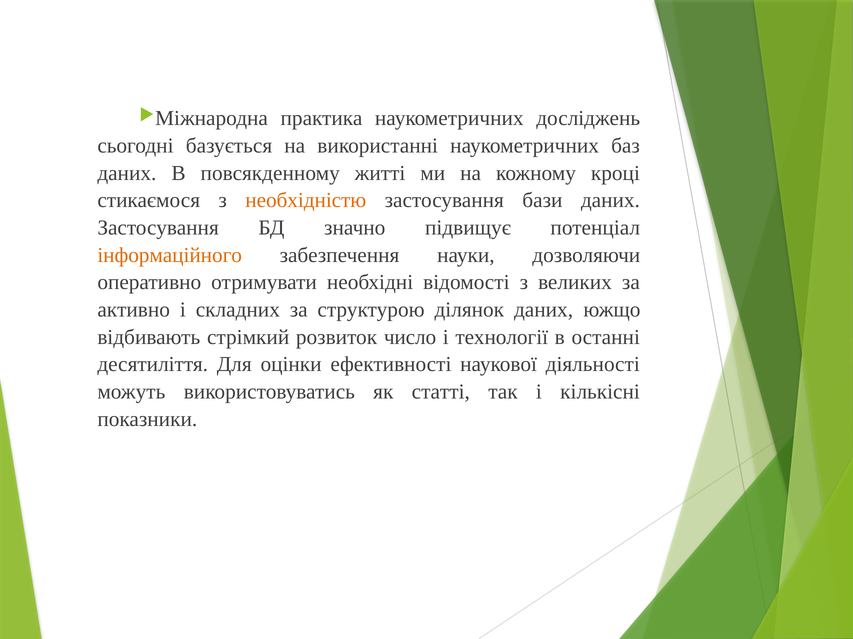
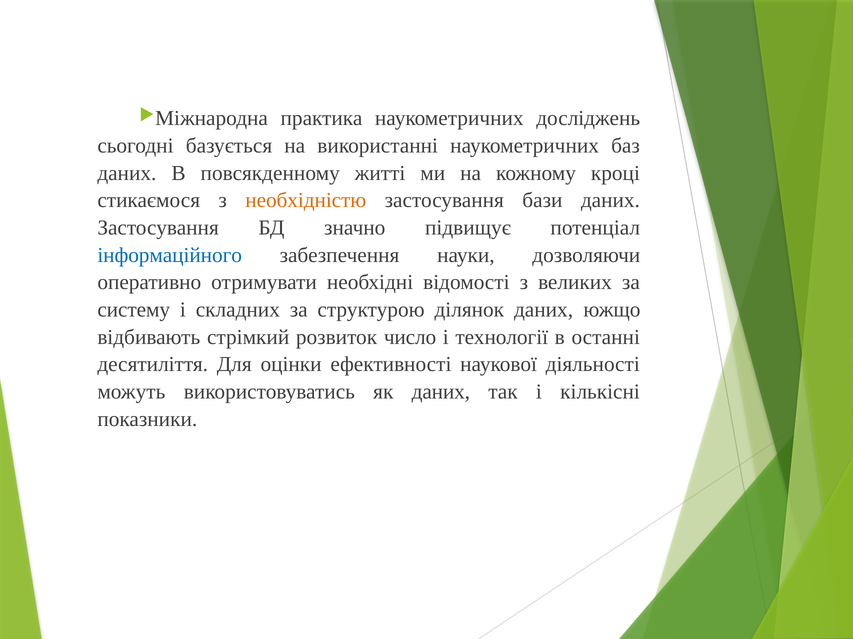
інформаційного colour: orange -> blue
активно: активно -> систему
як статті: статті -> даних
